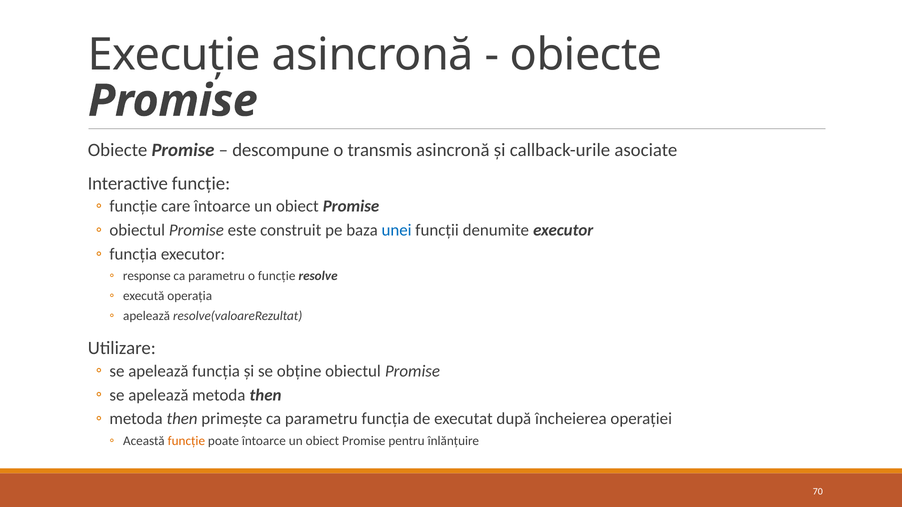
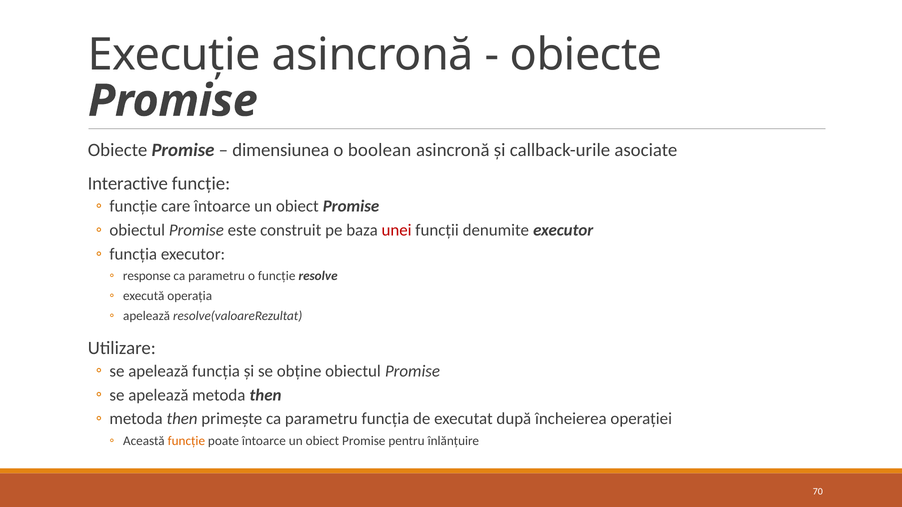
descompune: descompune -> dimensiunea
transmis: transmis -> boolean
unei colour: blue -> red
